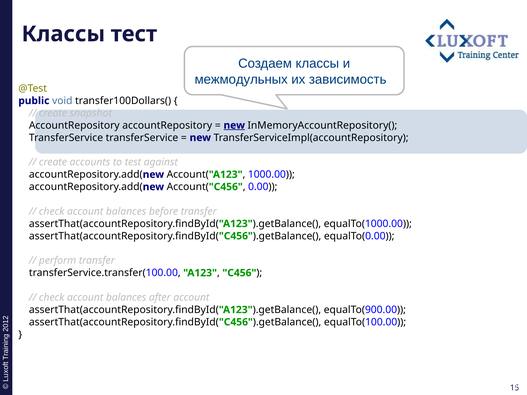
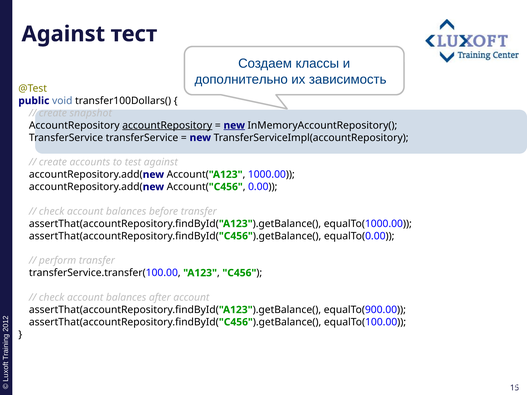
Классы at (63, 34): Классы -> Against
межмодульных: межмодульных -> дополнительно
accountRepository at (167, 125) underline: none -> present
